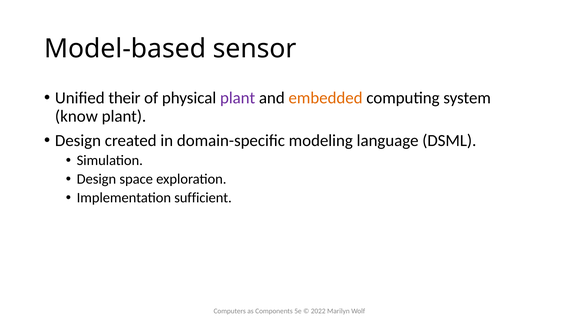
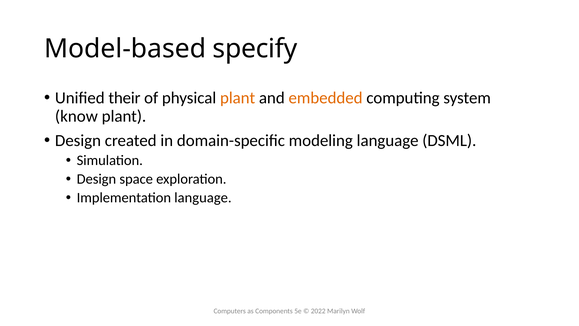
sensor: sensor -> specify
plant at (238, 98) colour: purple -> orange
Implementation sufficient: sufficient -> language
